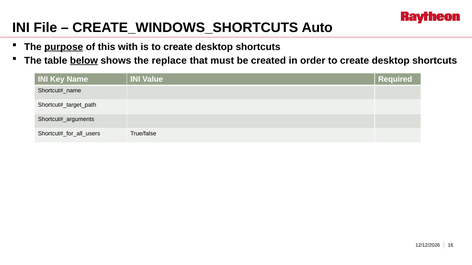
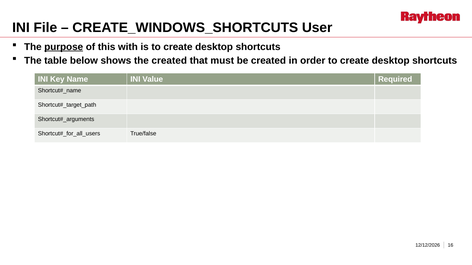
Auto: Auto -> User
below underline: present -> none
the replace: replace -> created
